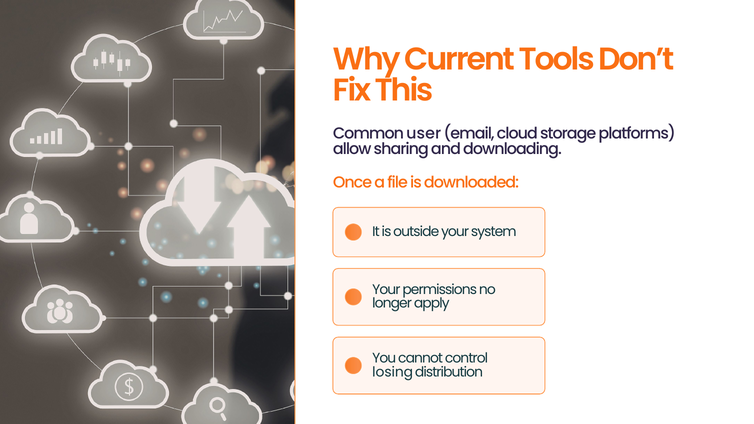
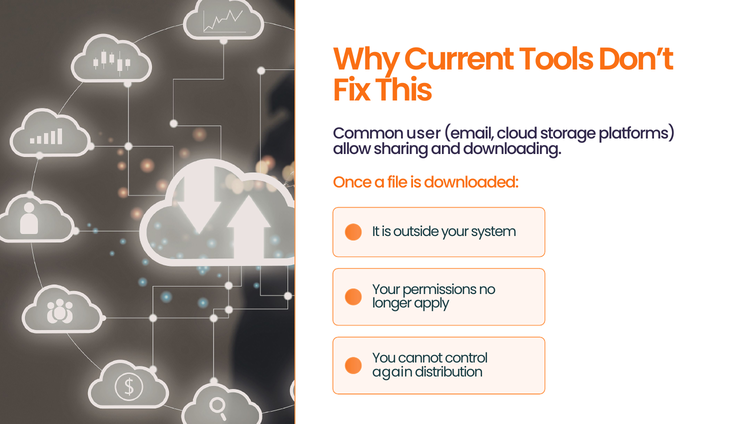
losing: losing -> again
